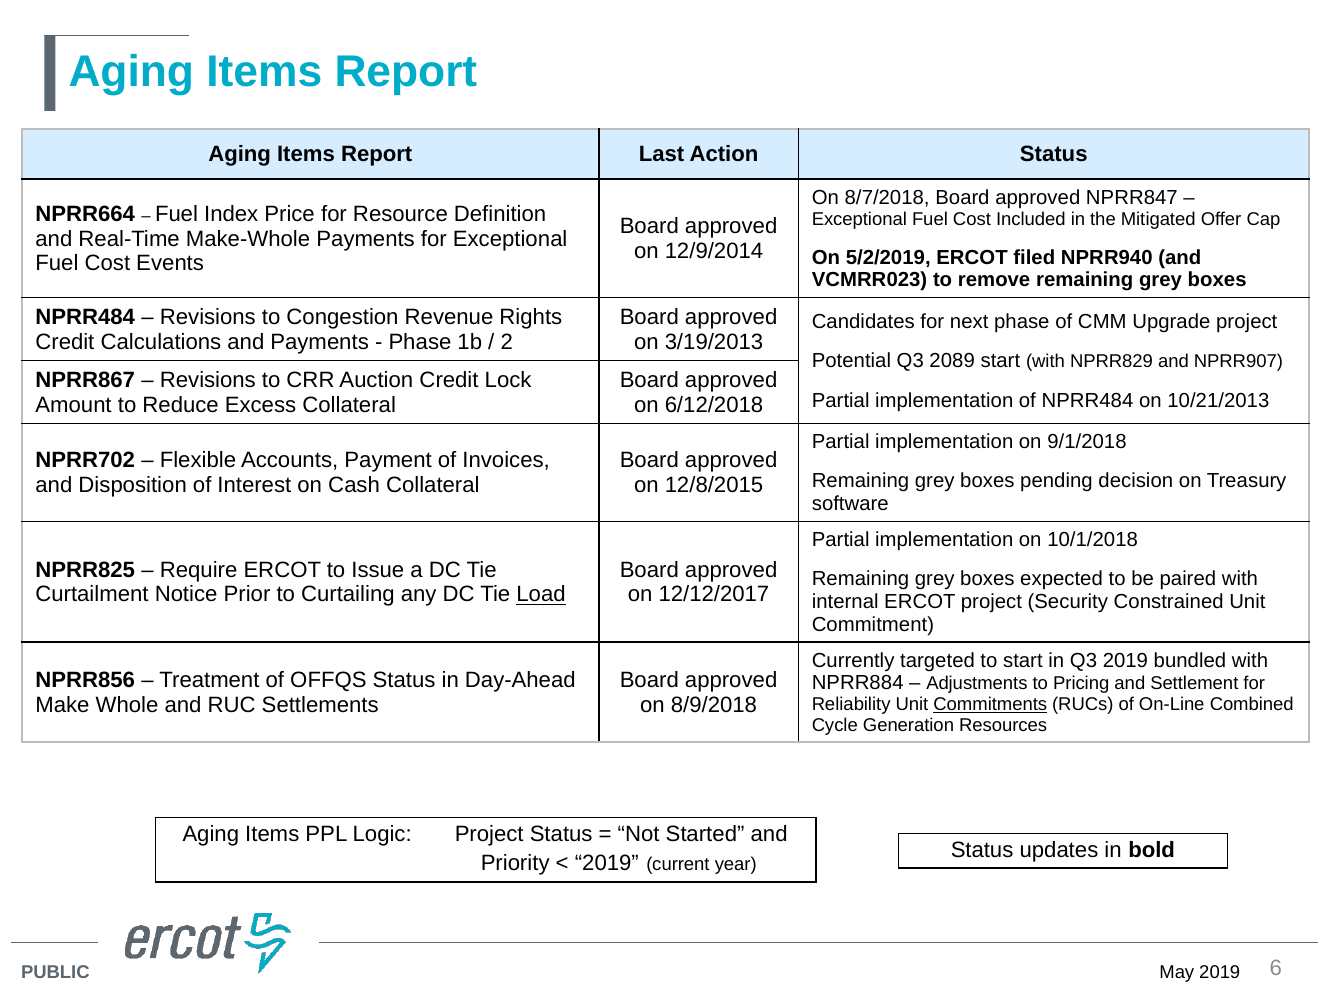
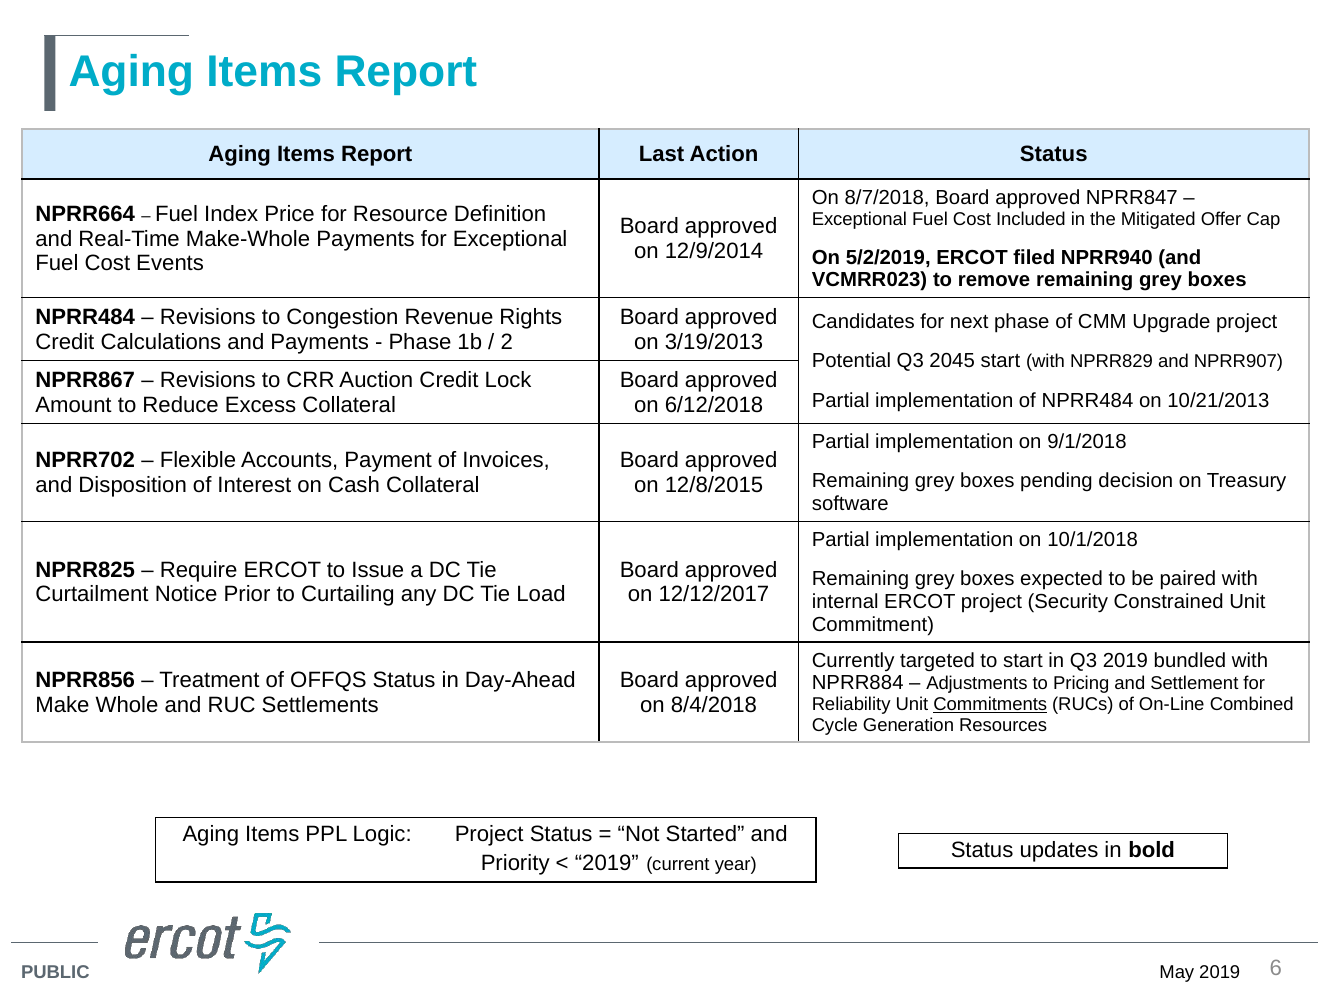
2089: 2089 -> 2045
Load underline: present -> none
8/9/2018: 8/9/2018 -> 8/4/2018
